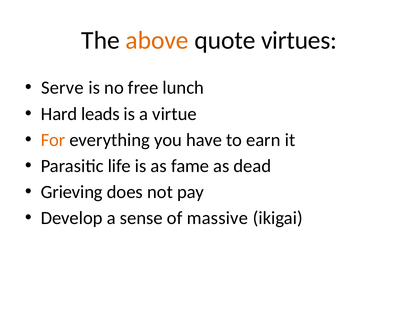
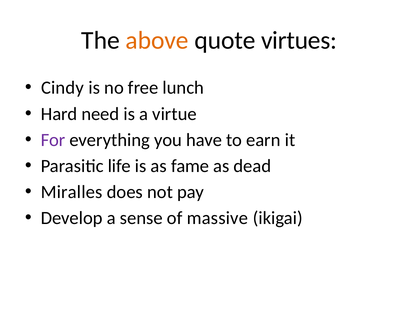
Serve: Serve -> Cindy
leads: leads -> need
For colour: orange -> purple
Grieving: Grieving -> Miralles
